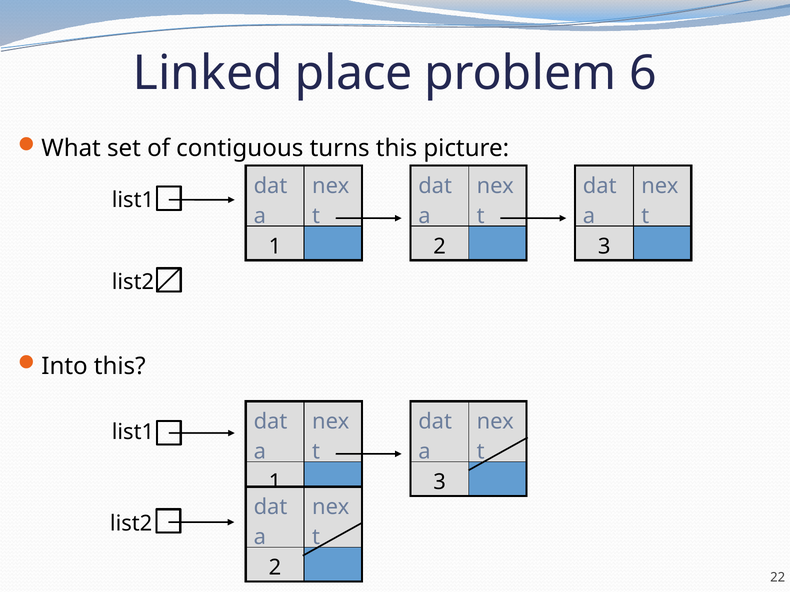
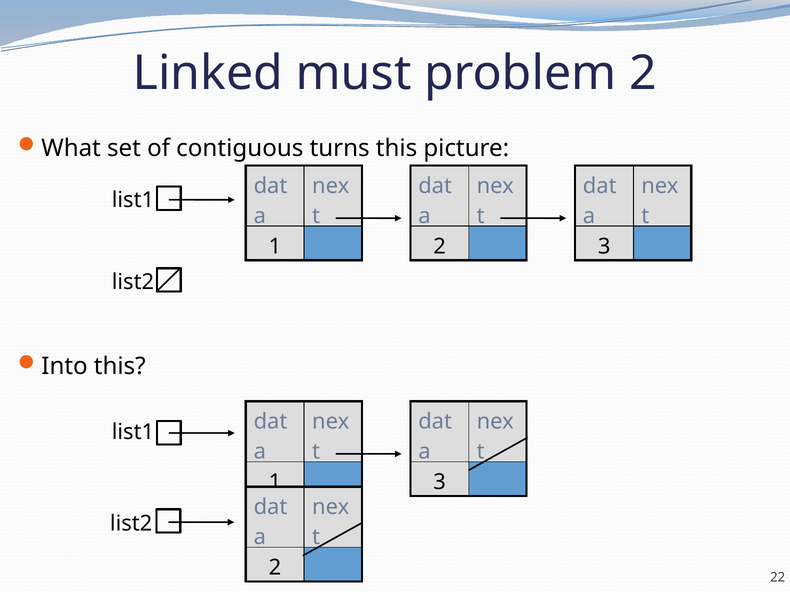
place: place -> must
problem 6: 6 -> 2
